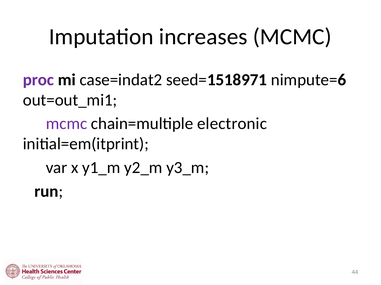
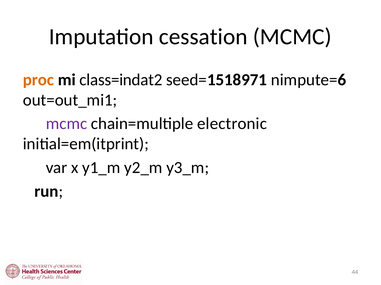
increases: increases -> cessation
proc colour: purple -> orange
case=indat2: case=indat2 -> class=indat2
